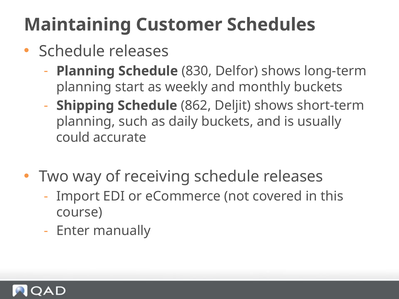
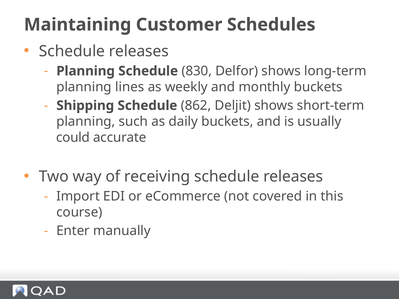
start: start -> lines
